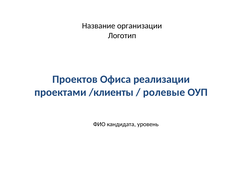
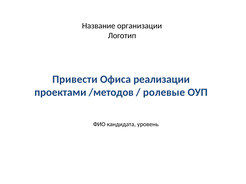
Проектов: Проектов -> Привести
/клиенты: /клиенты -> /методов
